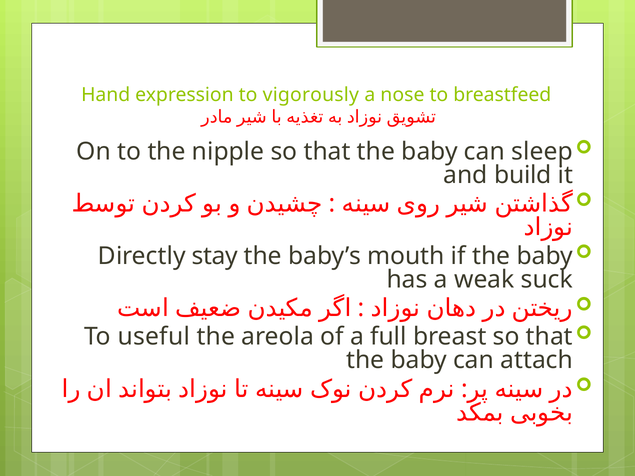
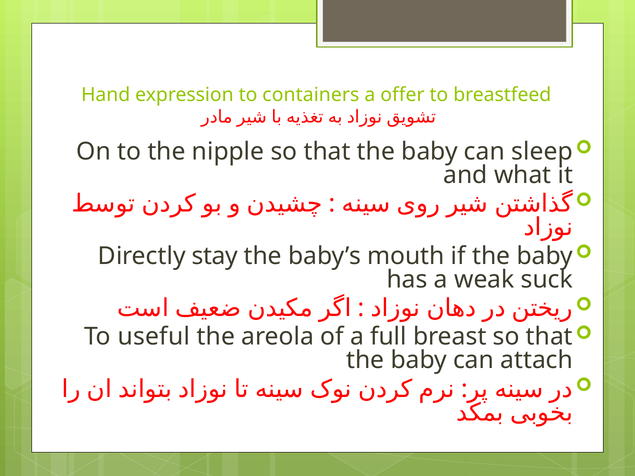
vigorously: vigorously -> containers
nose: nose -> offer
build: build -> what
